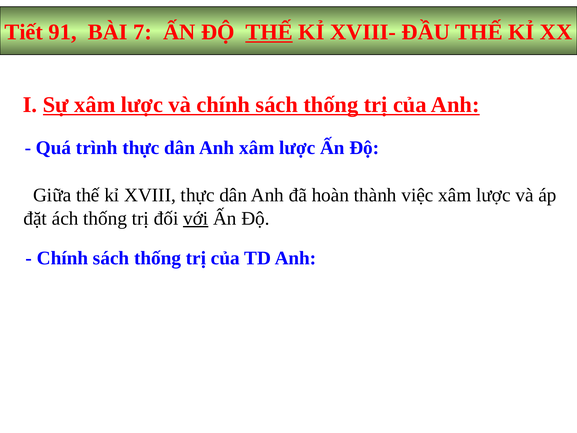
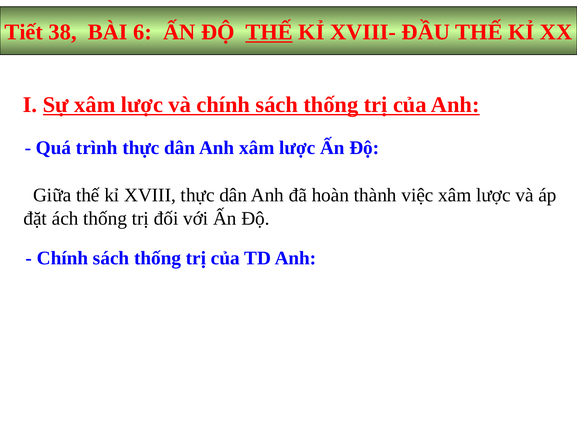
91: 91 -> 38
7: 7 -> 6
với underline: present -> none
